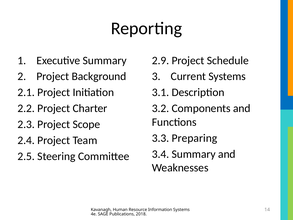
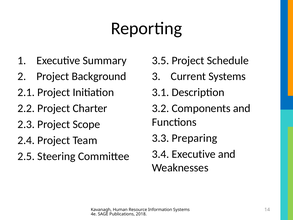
2.9: 2.9 -> 3.5
3.4 Summary: Summary -> Executive
